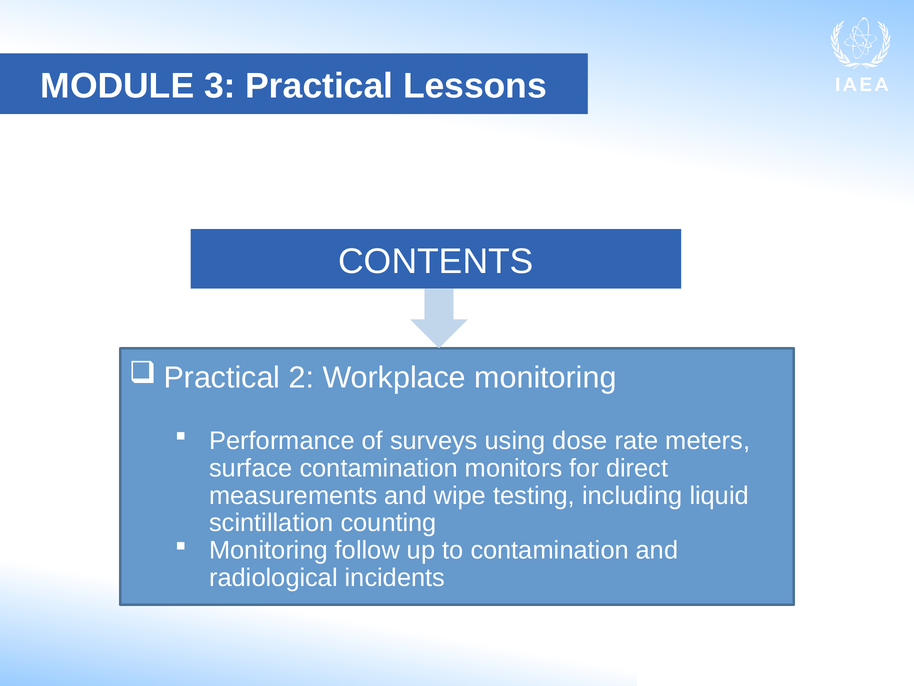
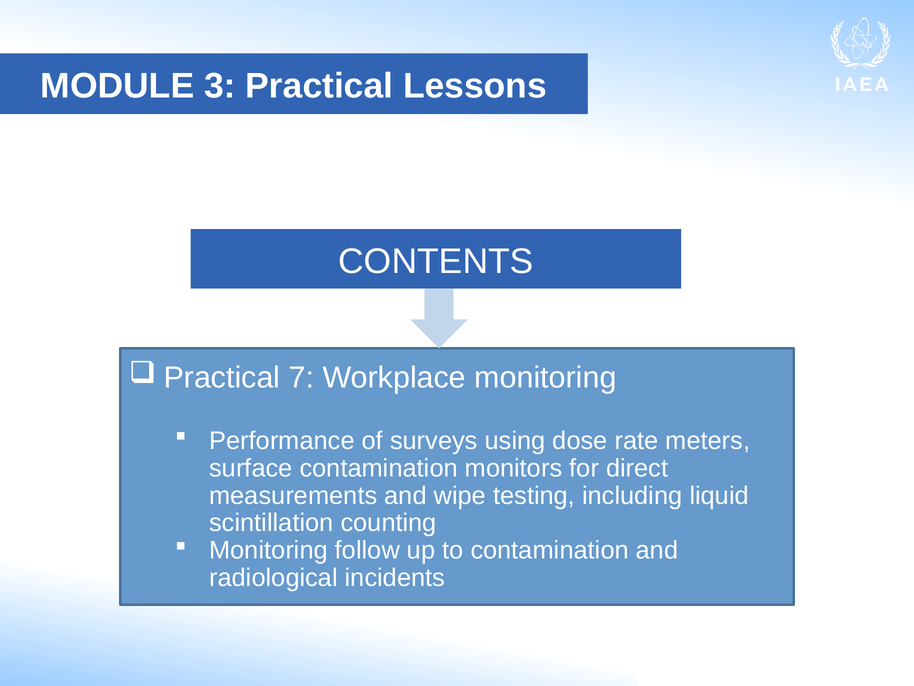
2: 2 -> 7
